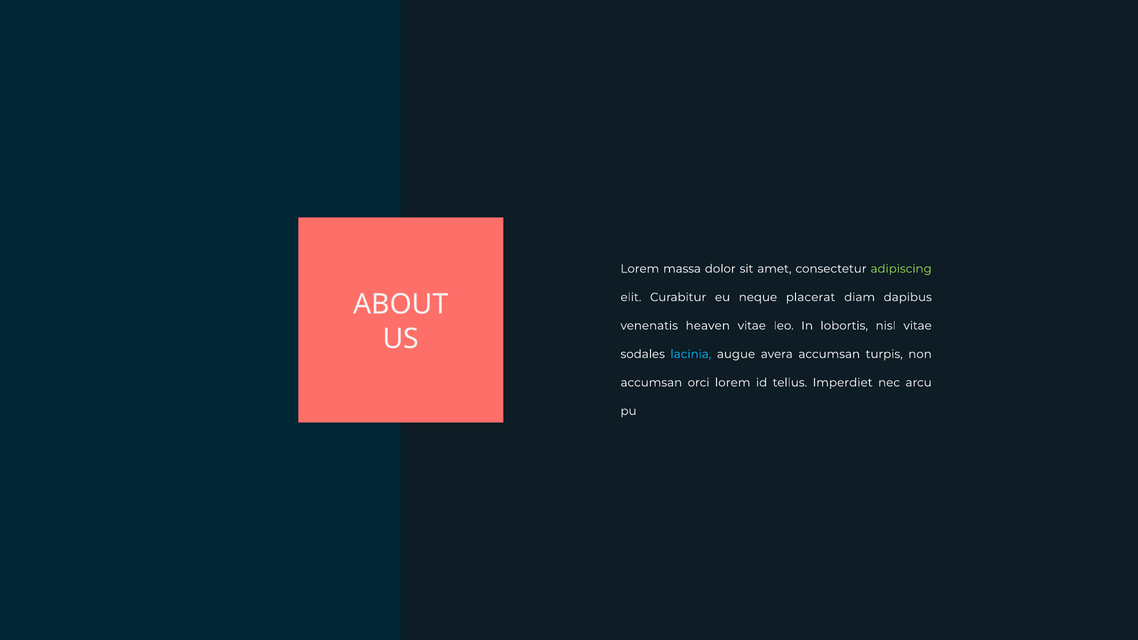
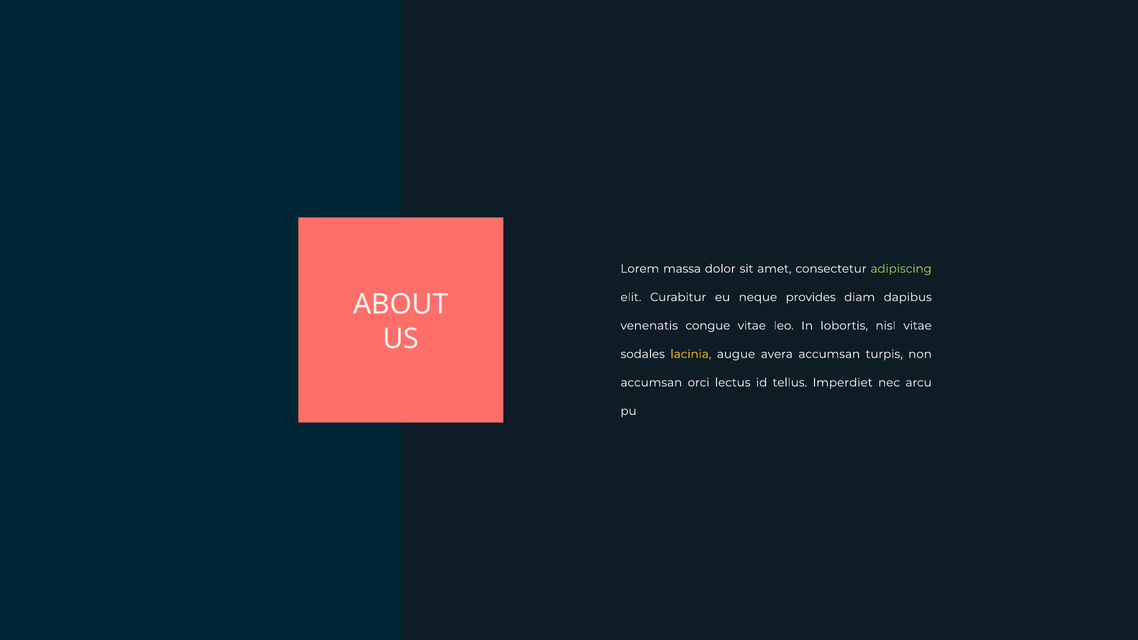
placerat: placerat -> provides
heaven: heaven -> congue
lacinia colour: light blue -> yellow
orci lorem: lorem -> lectus
